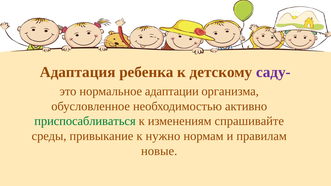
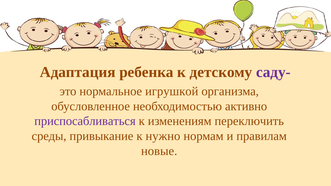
адаптации: адаптации -> игрушкой
приспосабливаться colour: green -> purple
спрашивайте: спрашивайте -> переключить
